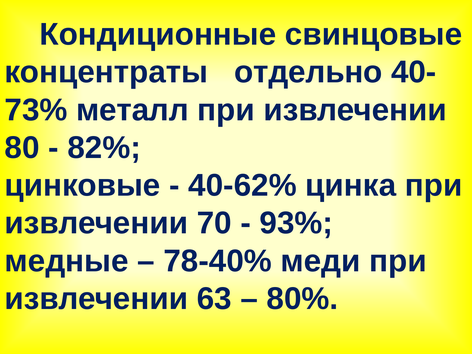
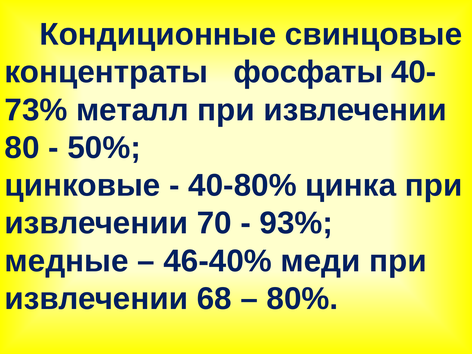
отдельно: отдельно -> фосфаты
82%: 82% -> 50%
40-62%: 40-62% -> 40-80%
78-40%: 78-40% -> 46-40%
63: 63 -> 68
